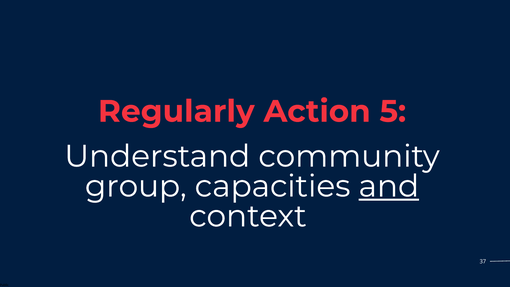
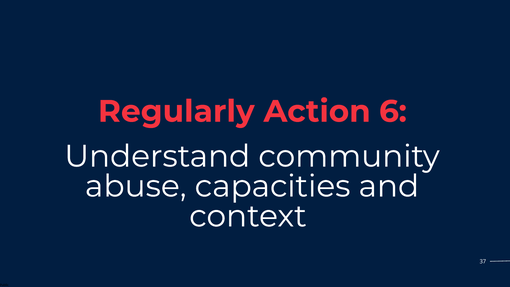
5: 5 -> 6
group: group -> abuse
and underline: present -> none
